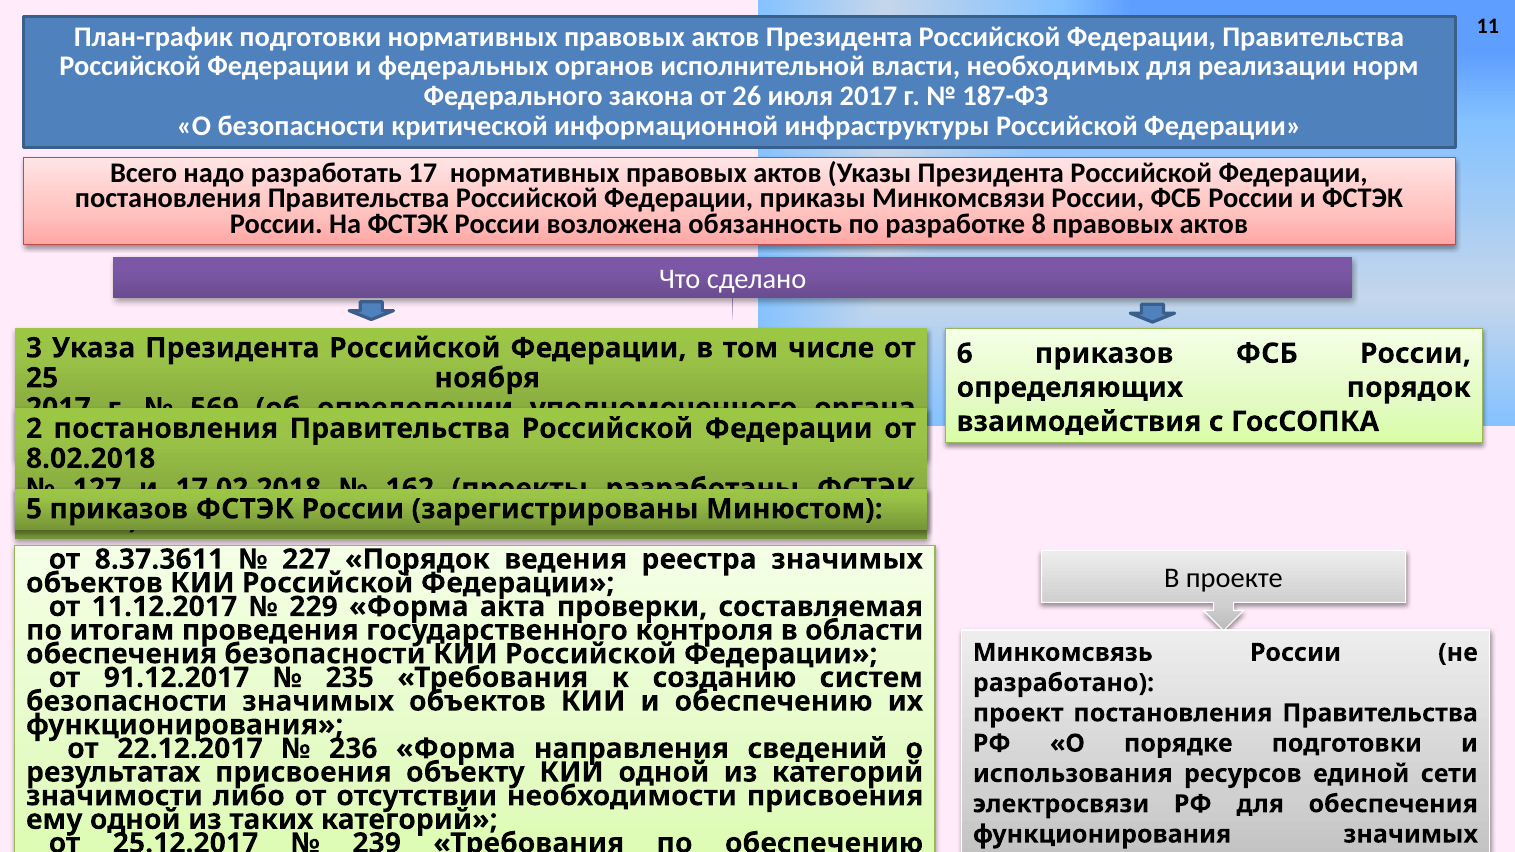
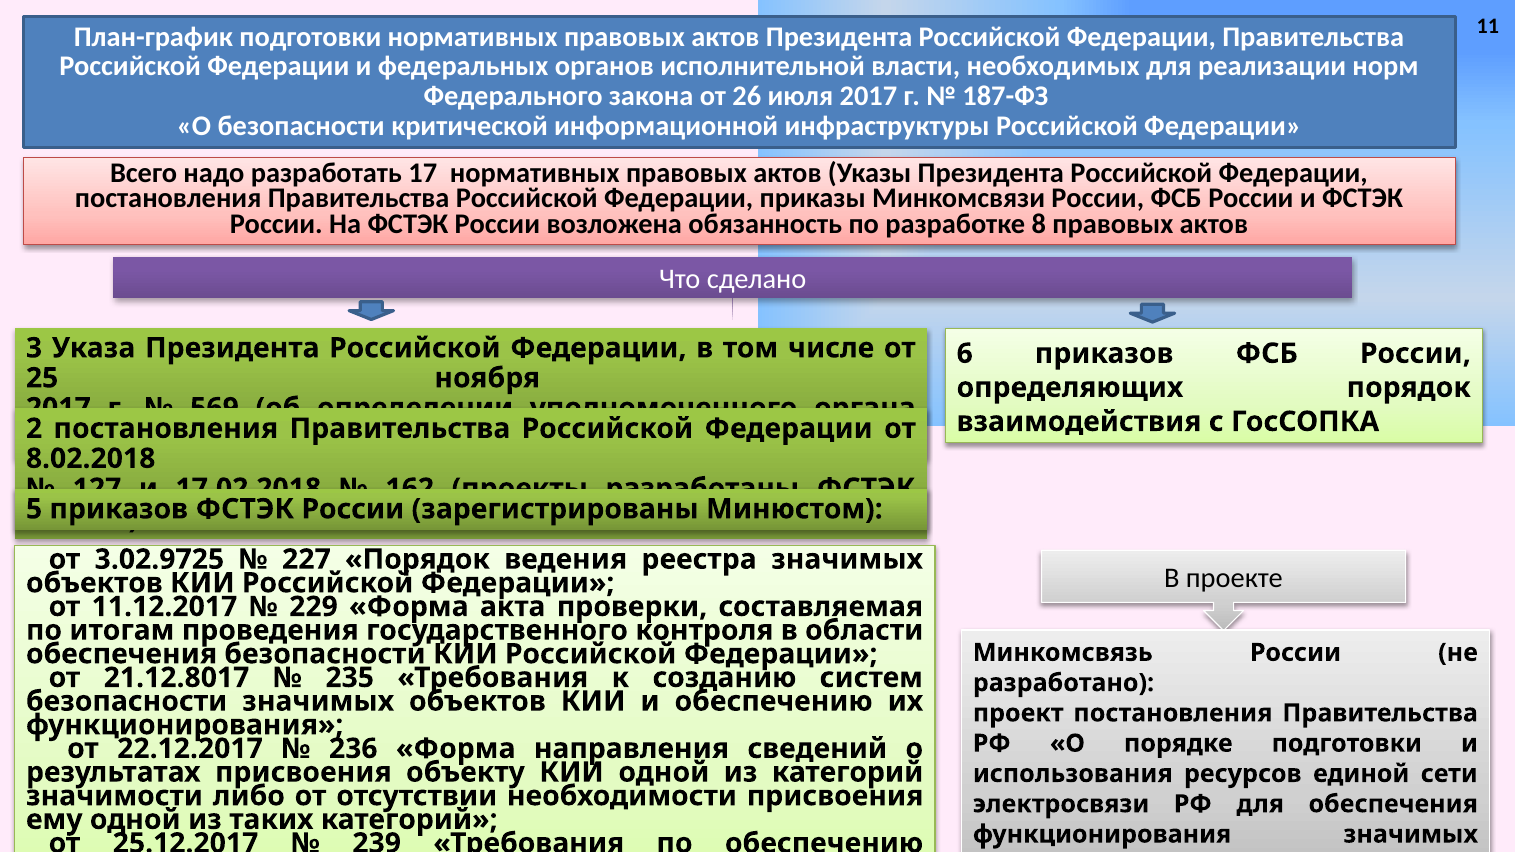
8.37.3611: 8.37.3611 -> 3.02.9725
91.12.2017: 91.12.2017 -> 21.12.8017
